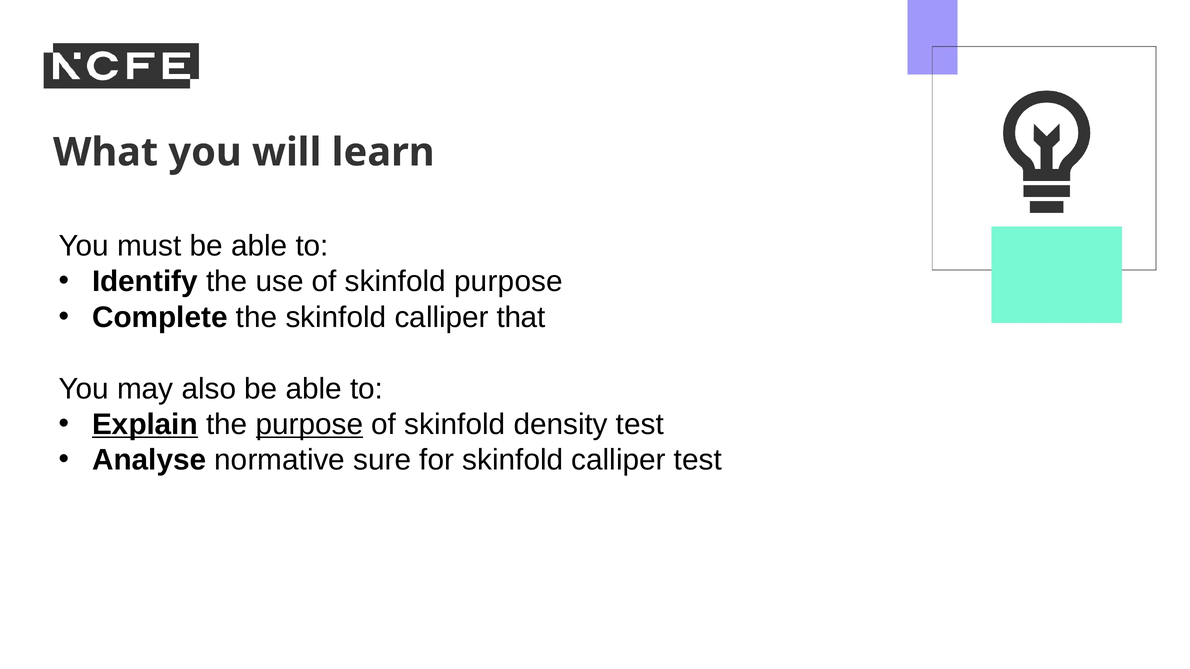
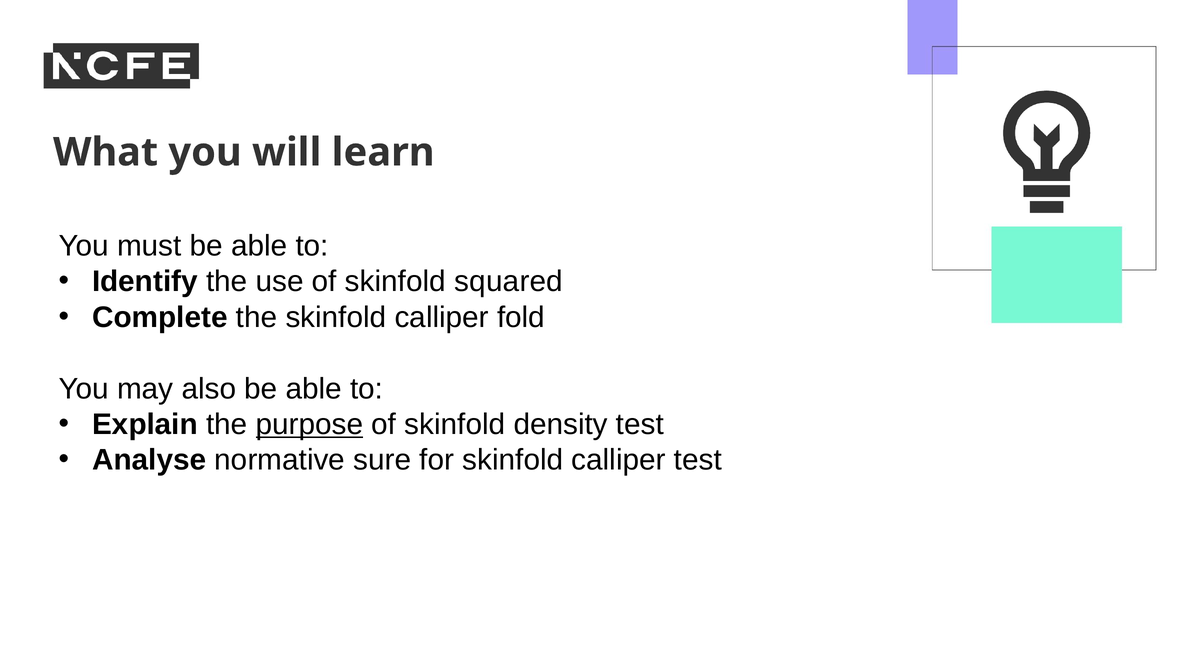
skinfold purpose: purpose -> squared
that: that -> fold
Explain underline: present -> none
